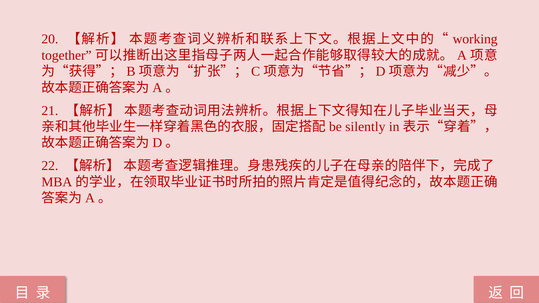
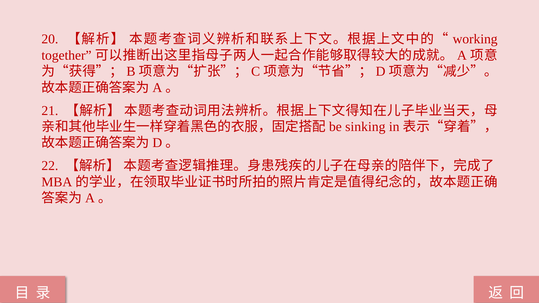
silently: silently -> sinking
